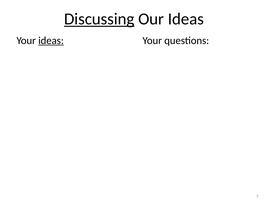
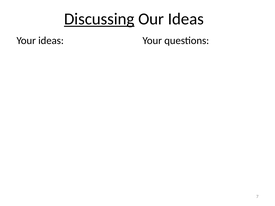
ideas at (51, 41) underline: present -> none
